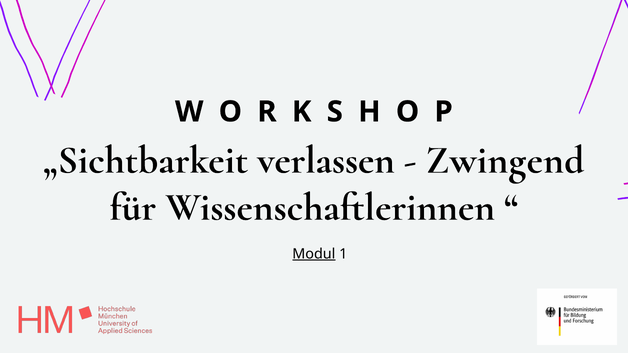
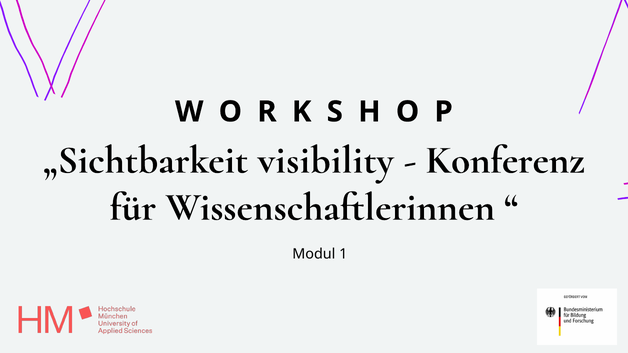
verlassen: verlassen -> visibility
Zwingend: Zwingend -> Konferenz
Modul underline: present -> none
